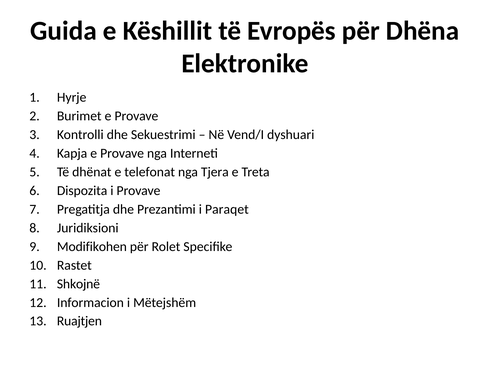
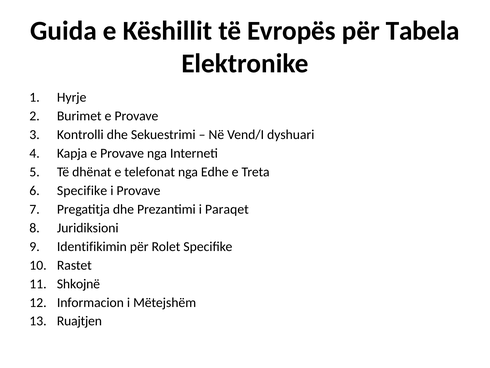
Dhëna: Dhëna -> Tabela
Tjera: Tjera -> Edhe
Dispozita at (82, 190): Dispozita -> Specifike
Modifikohen: Modifikohen -> Identifikimin
